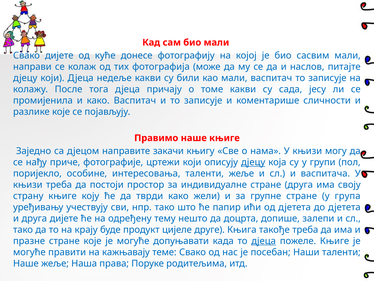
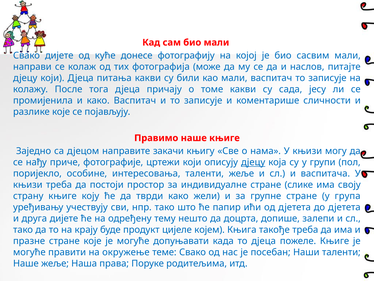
недеље: недеље -> питања
стране друга: друга -> слике
друге: друге -> којем
дјеца at (264, 241) underline: present -> none
кажњавају: кажњавају -> окружење
